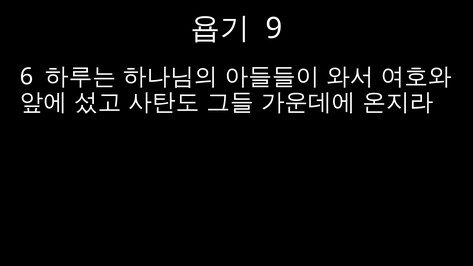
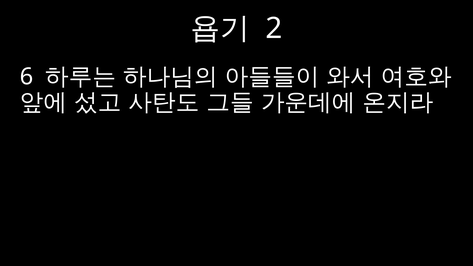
9: 9 -> 2
